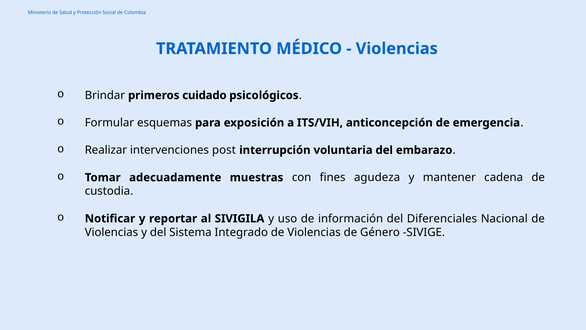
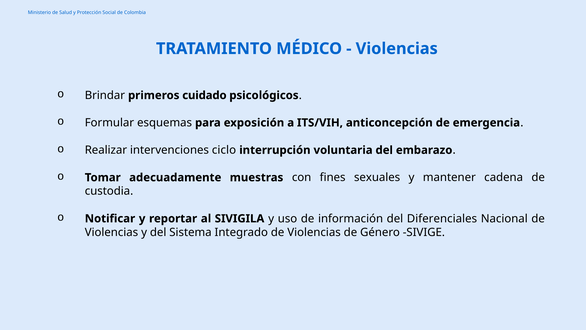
post: post -> ciclo
agudeza: agudeza -> sexuales
